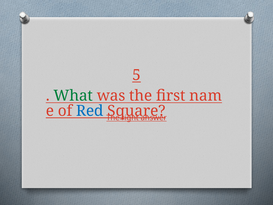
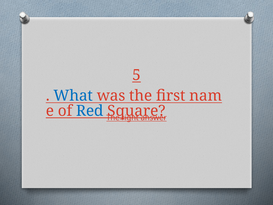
What colour: green -> blue
